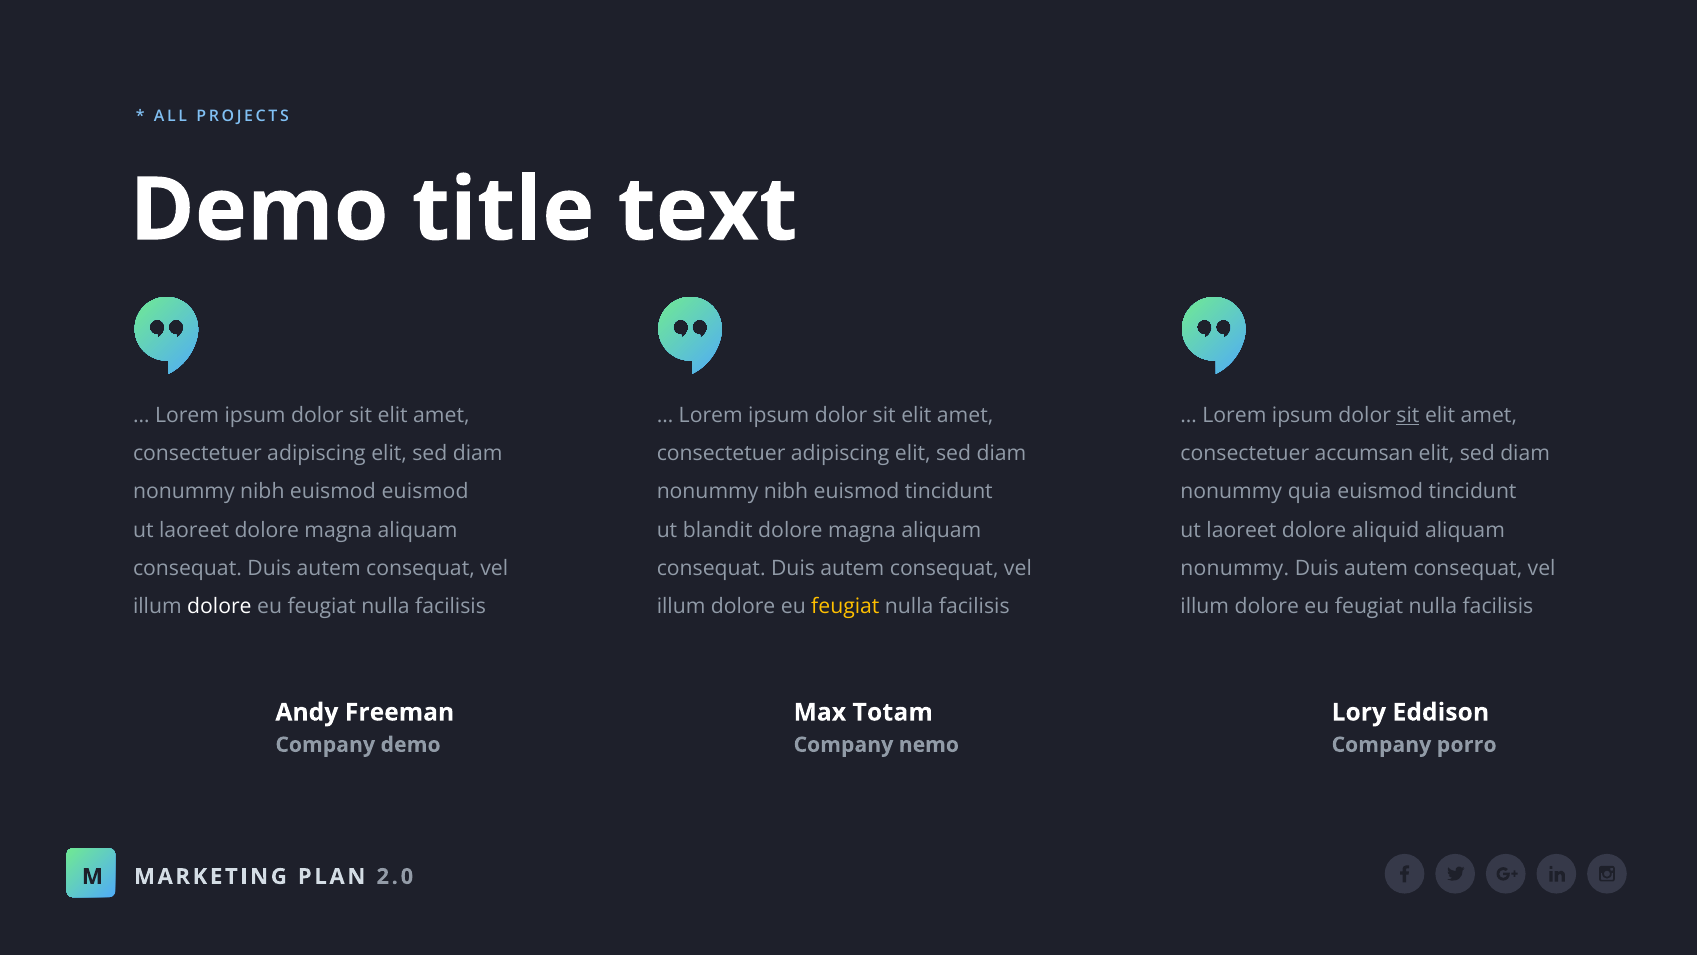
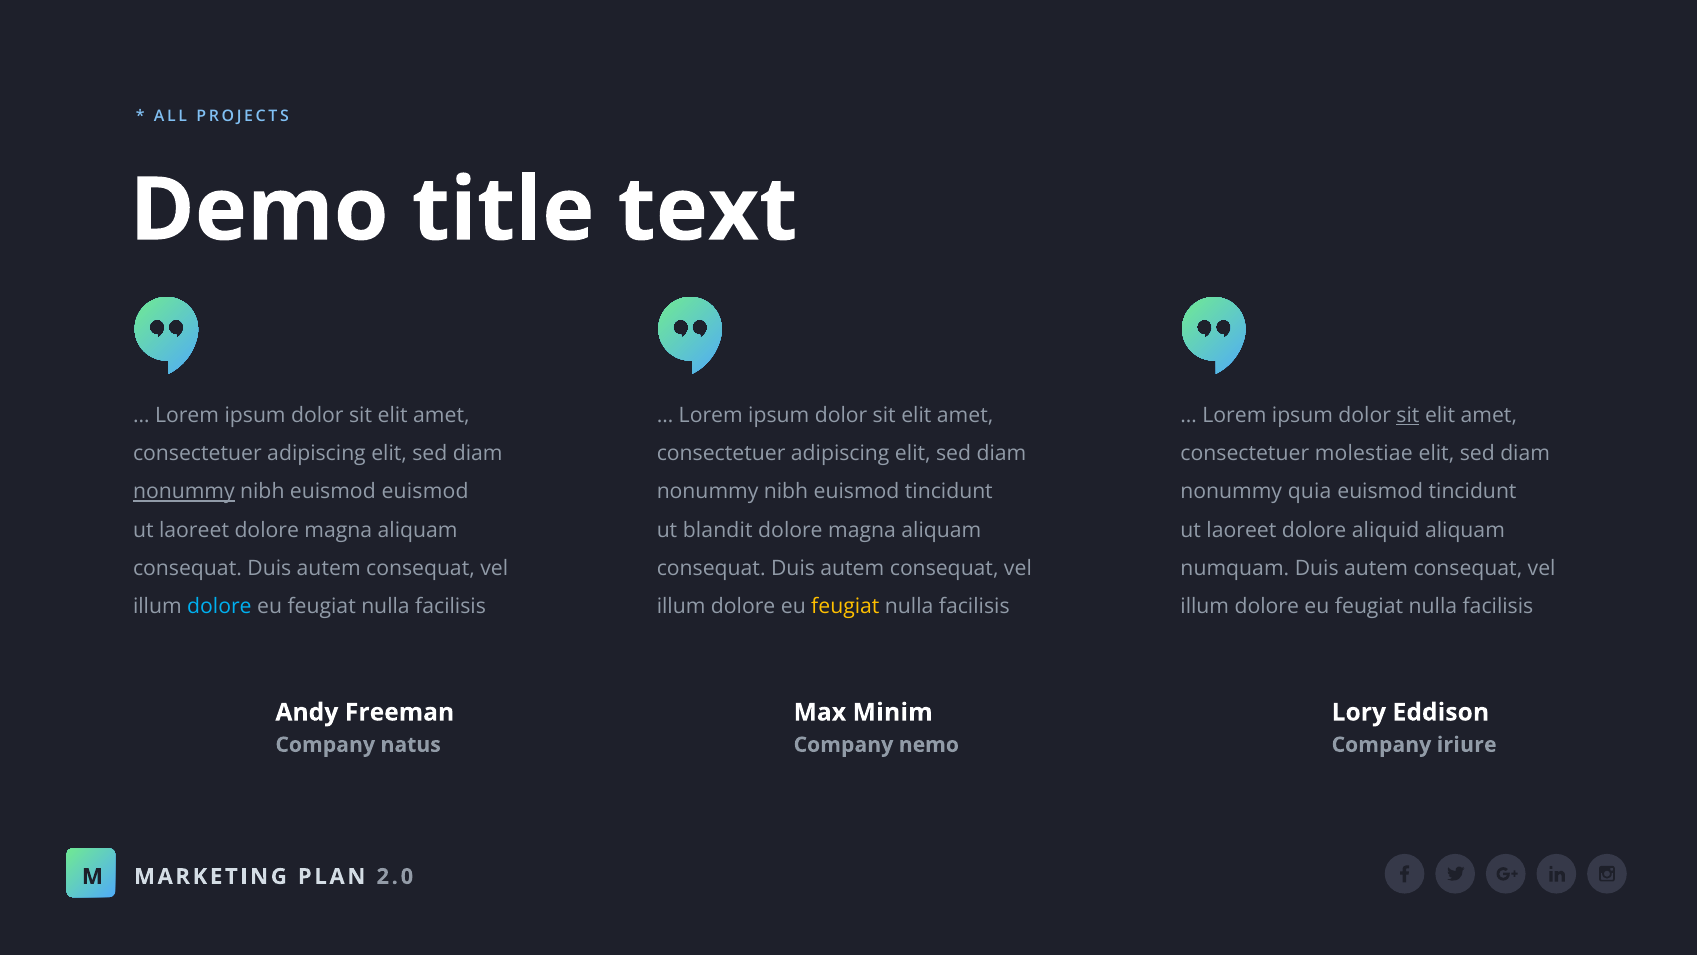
accumsan: accumsan -> molestiae
nonummy at (184, 492) underline: none -> present
nonummy at (1235, 568): nonummy -> numquam
dolore at (219, 606) colour: white -> light blue
Totam: Totam -> Minim
Company demo: demo -> natus
porro: porro -> iriure
